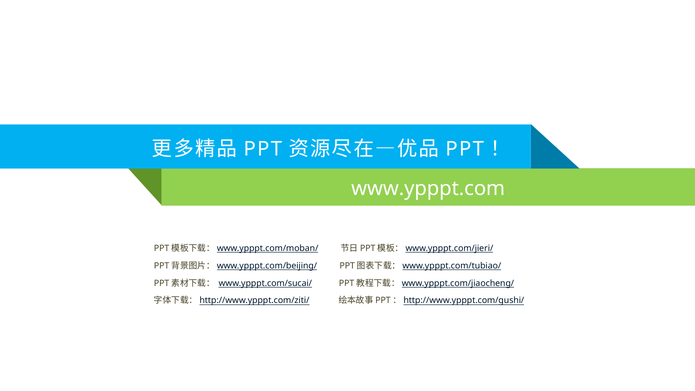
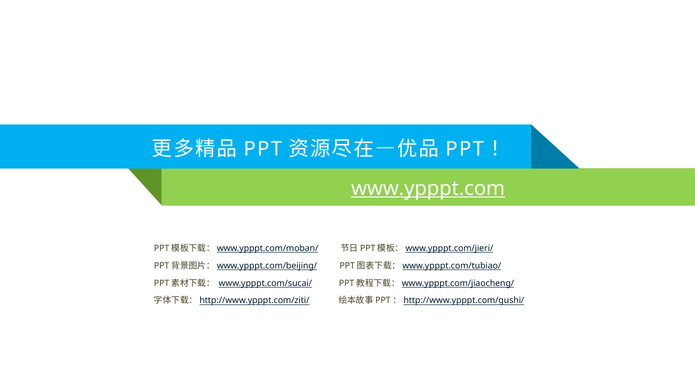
www.ypppt.com underline: none -> present
